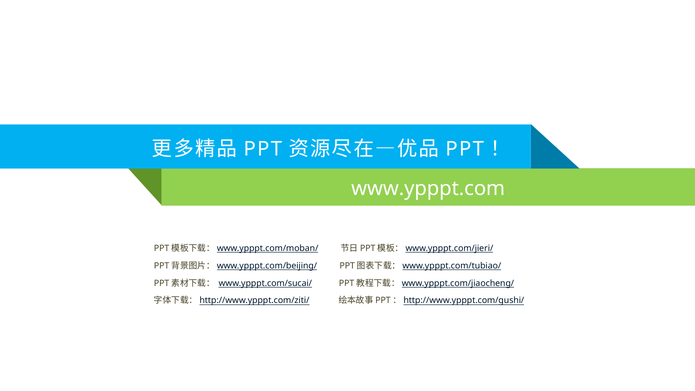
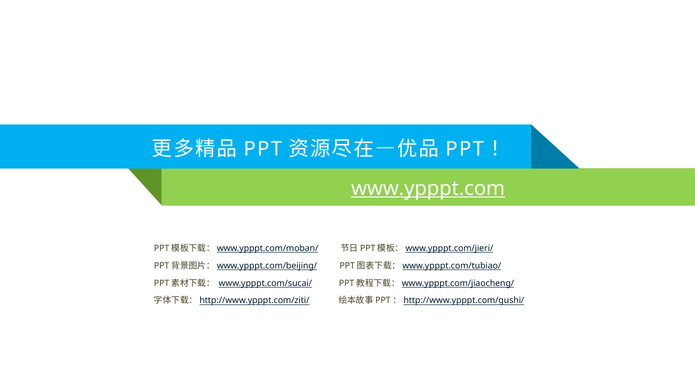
www.ypppt.com underline: none -> present
